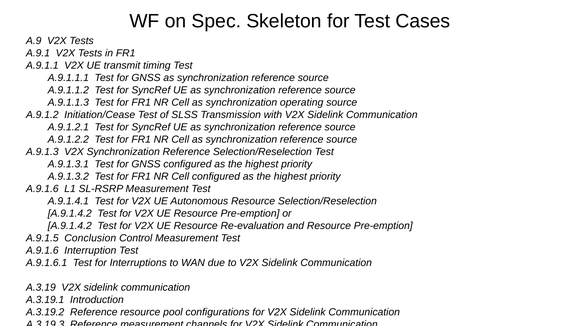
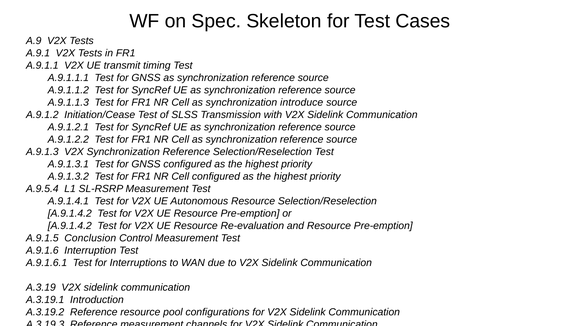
operating: operating -> introduce
A.9.1.6 at (42, 189): A.9.1.6 -> A.9.5.4
